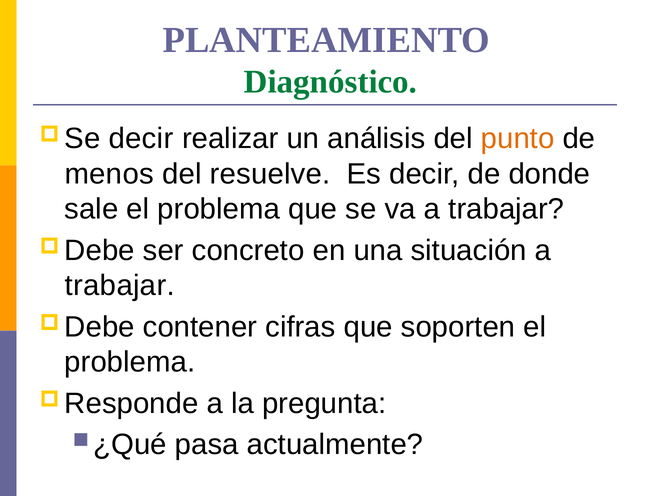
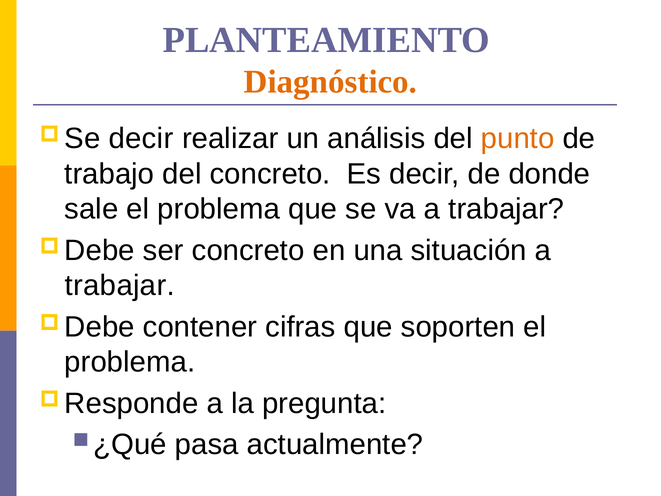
Diagnóstico colour: green -> orange
menos: menos -> trabajo
del resuelve: resuelve -> concreto
